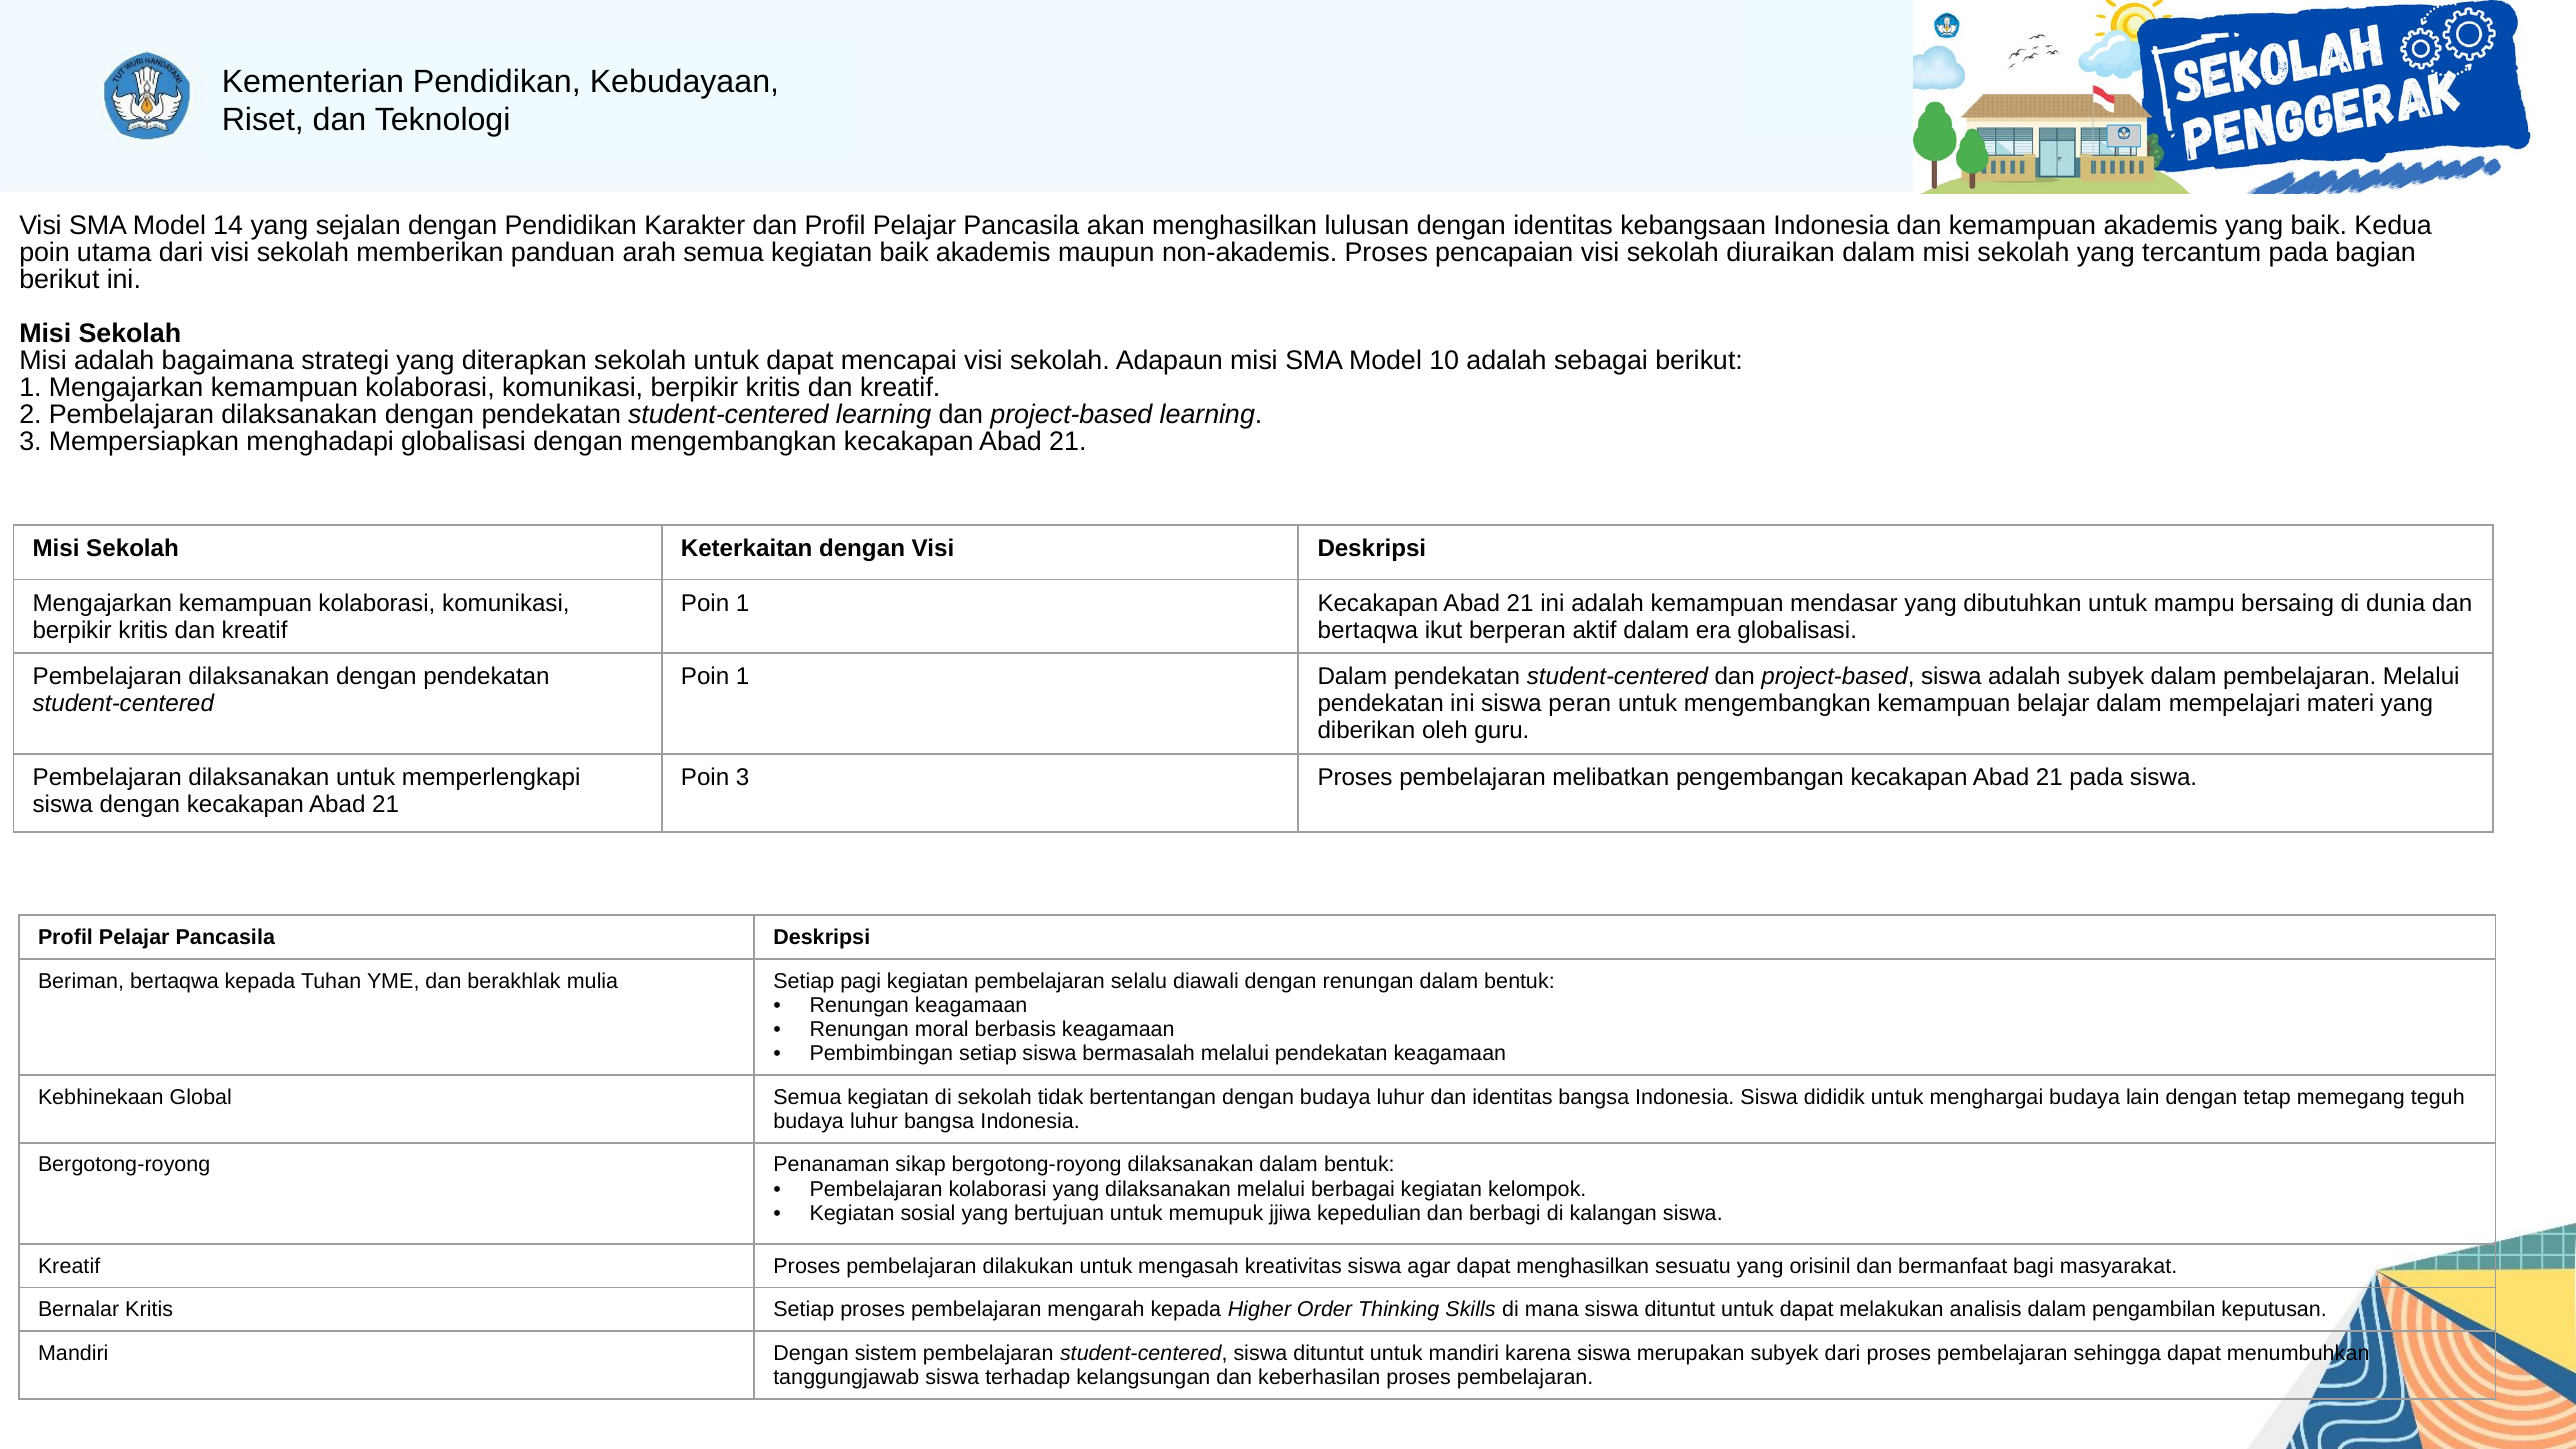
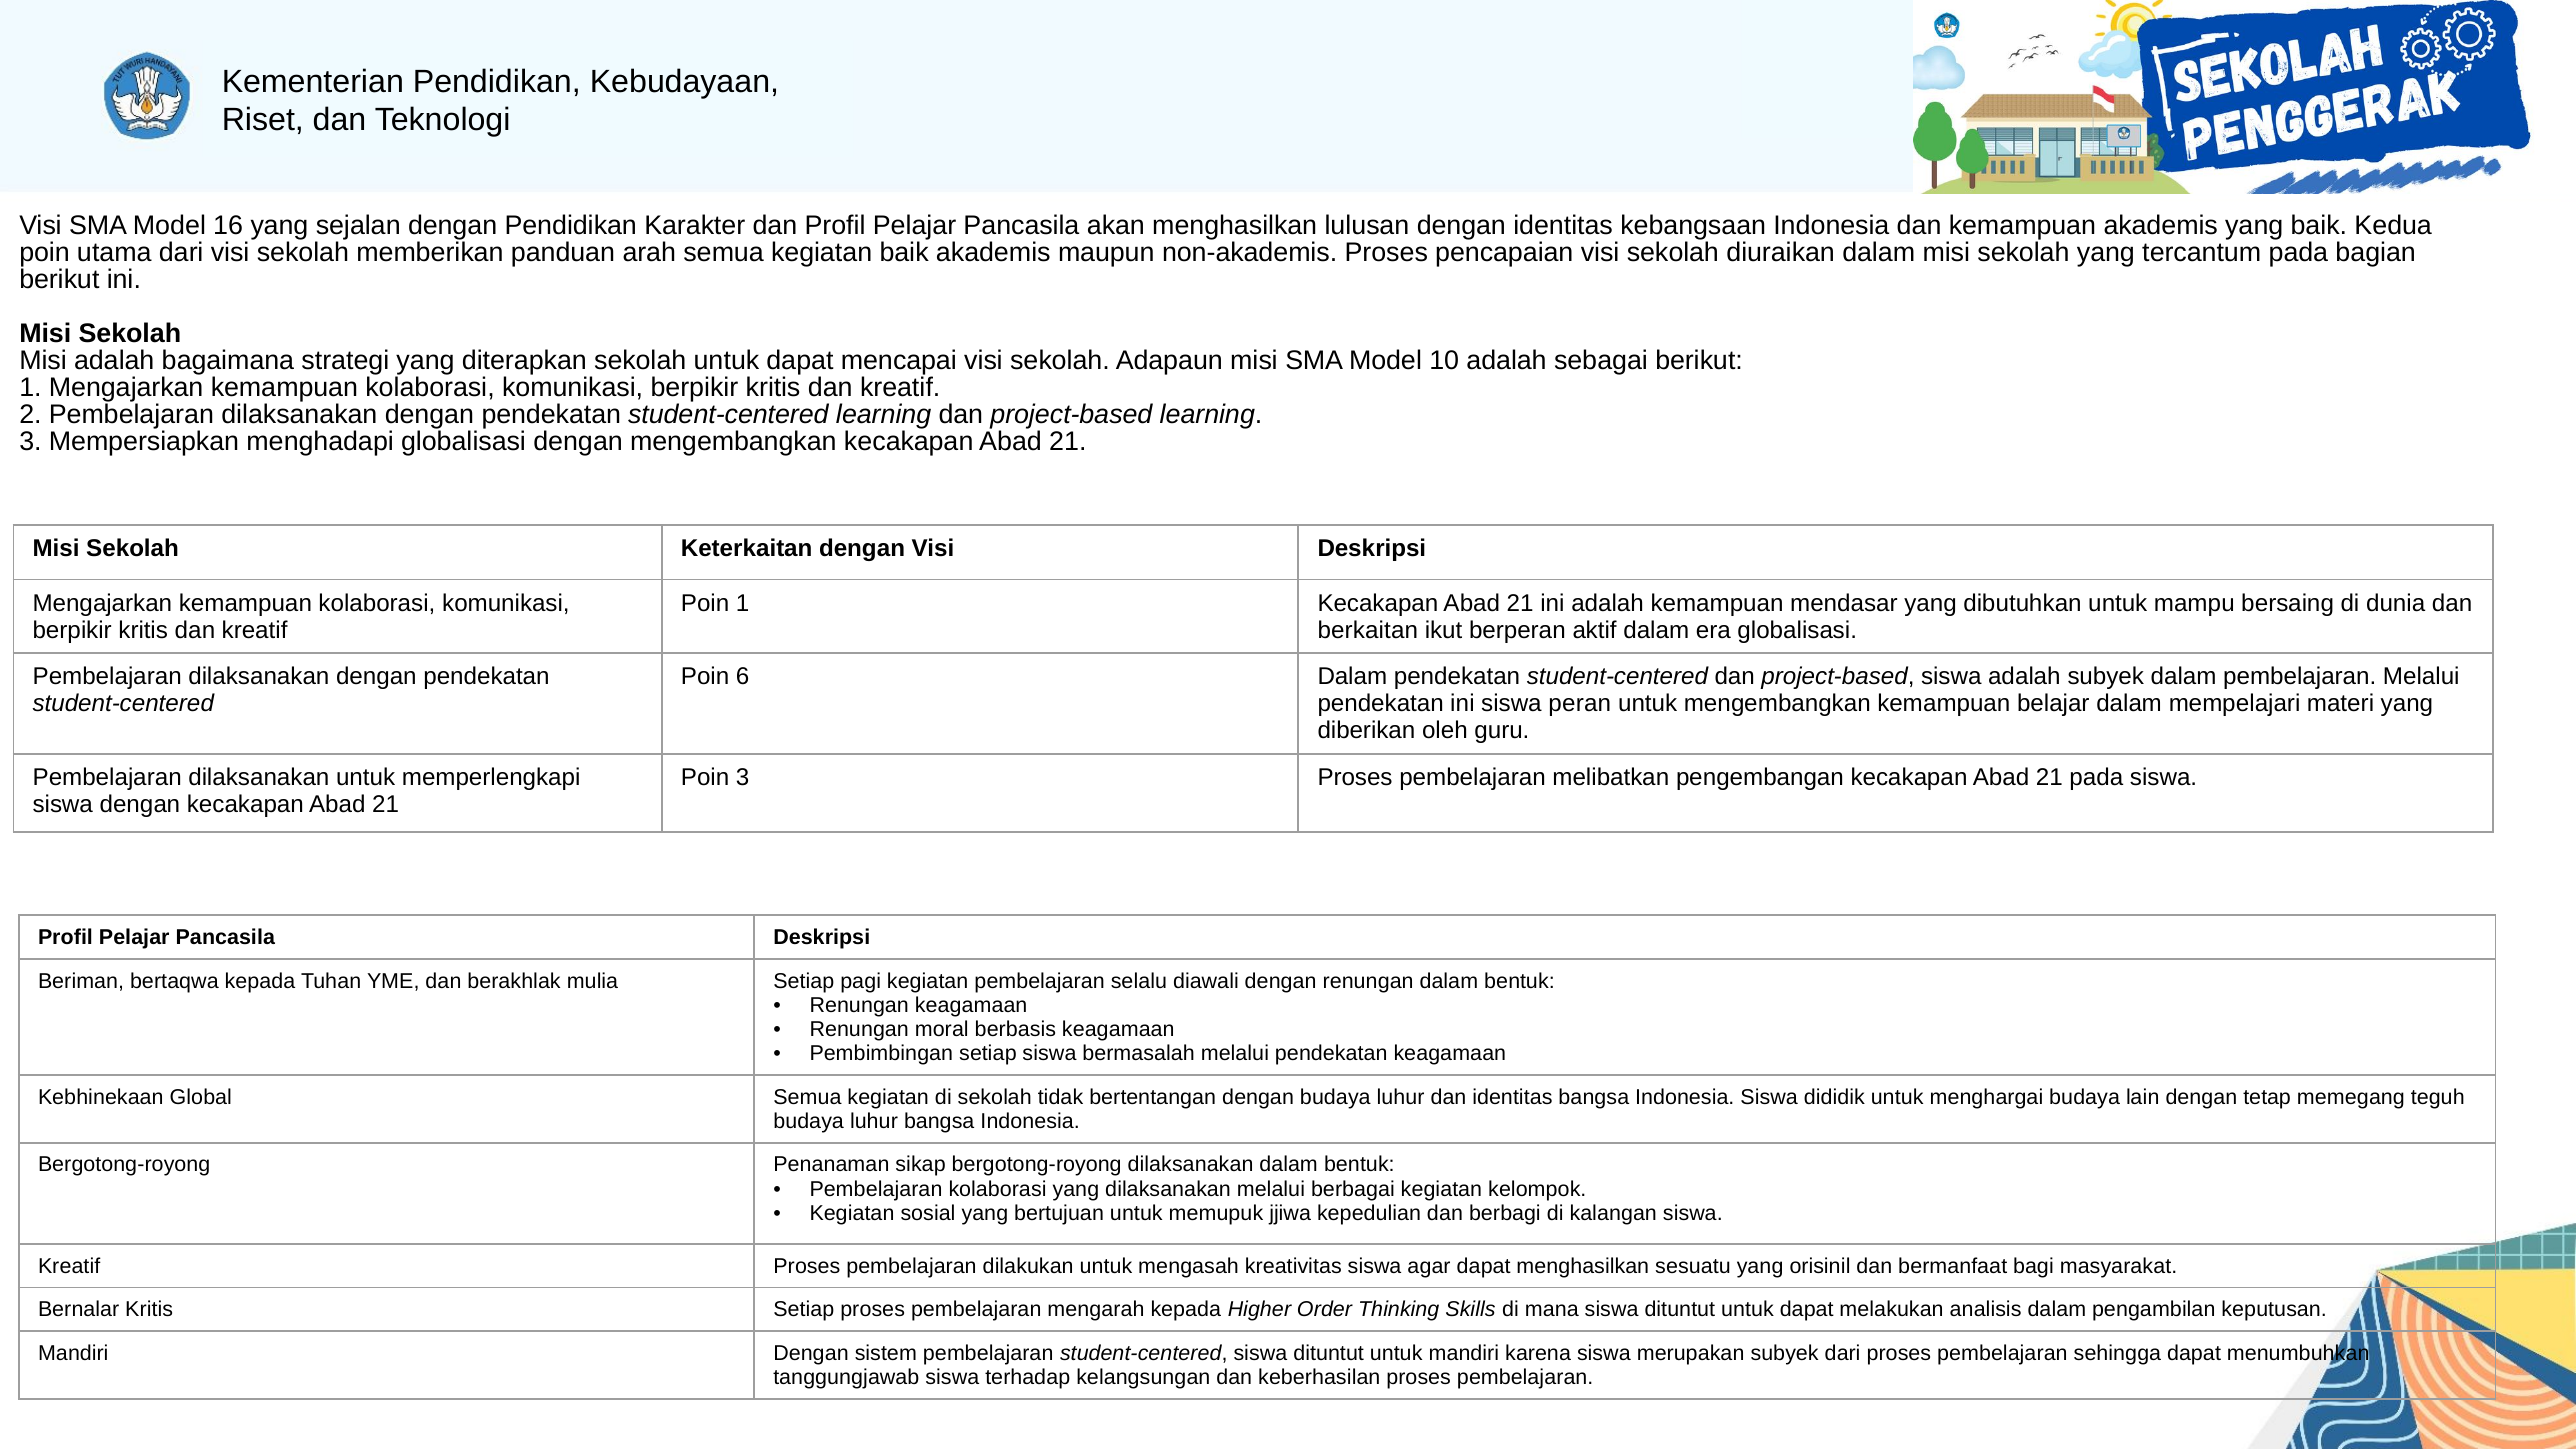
14: 14 -> 16
bertaqwa at (1368, 630): bertaqwa -> berkaitan
1 at (743, 677): 1 -> 6
